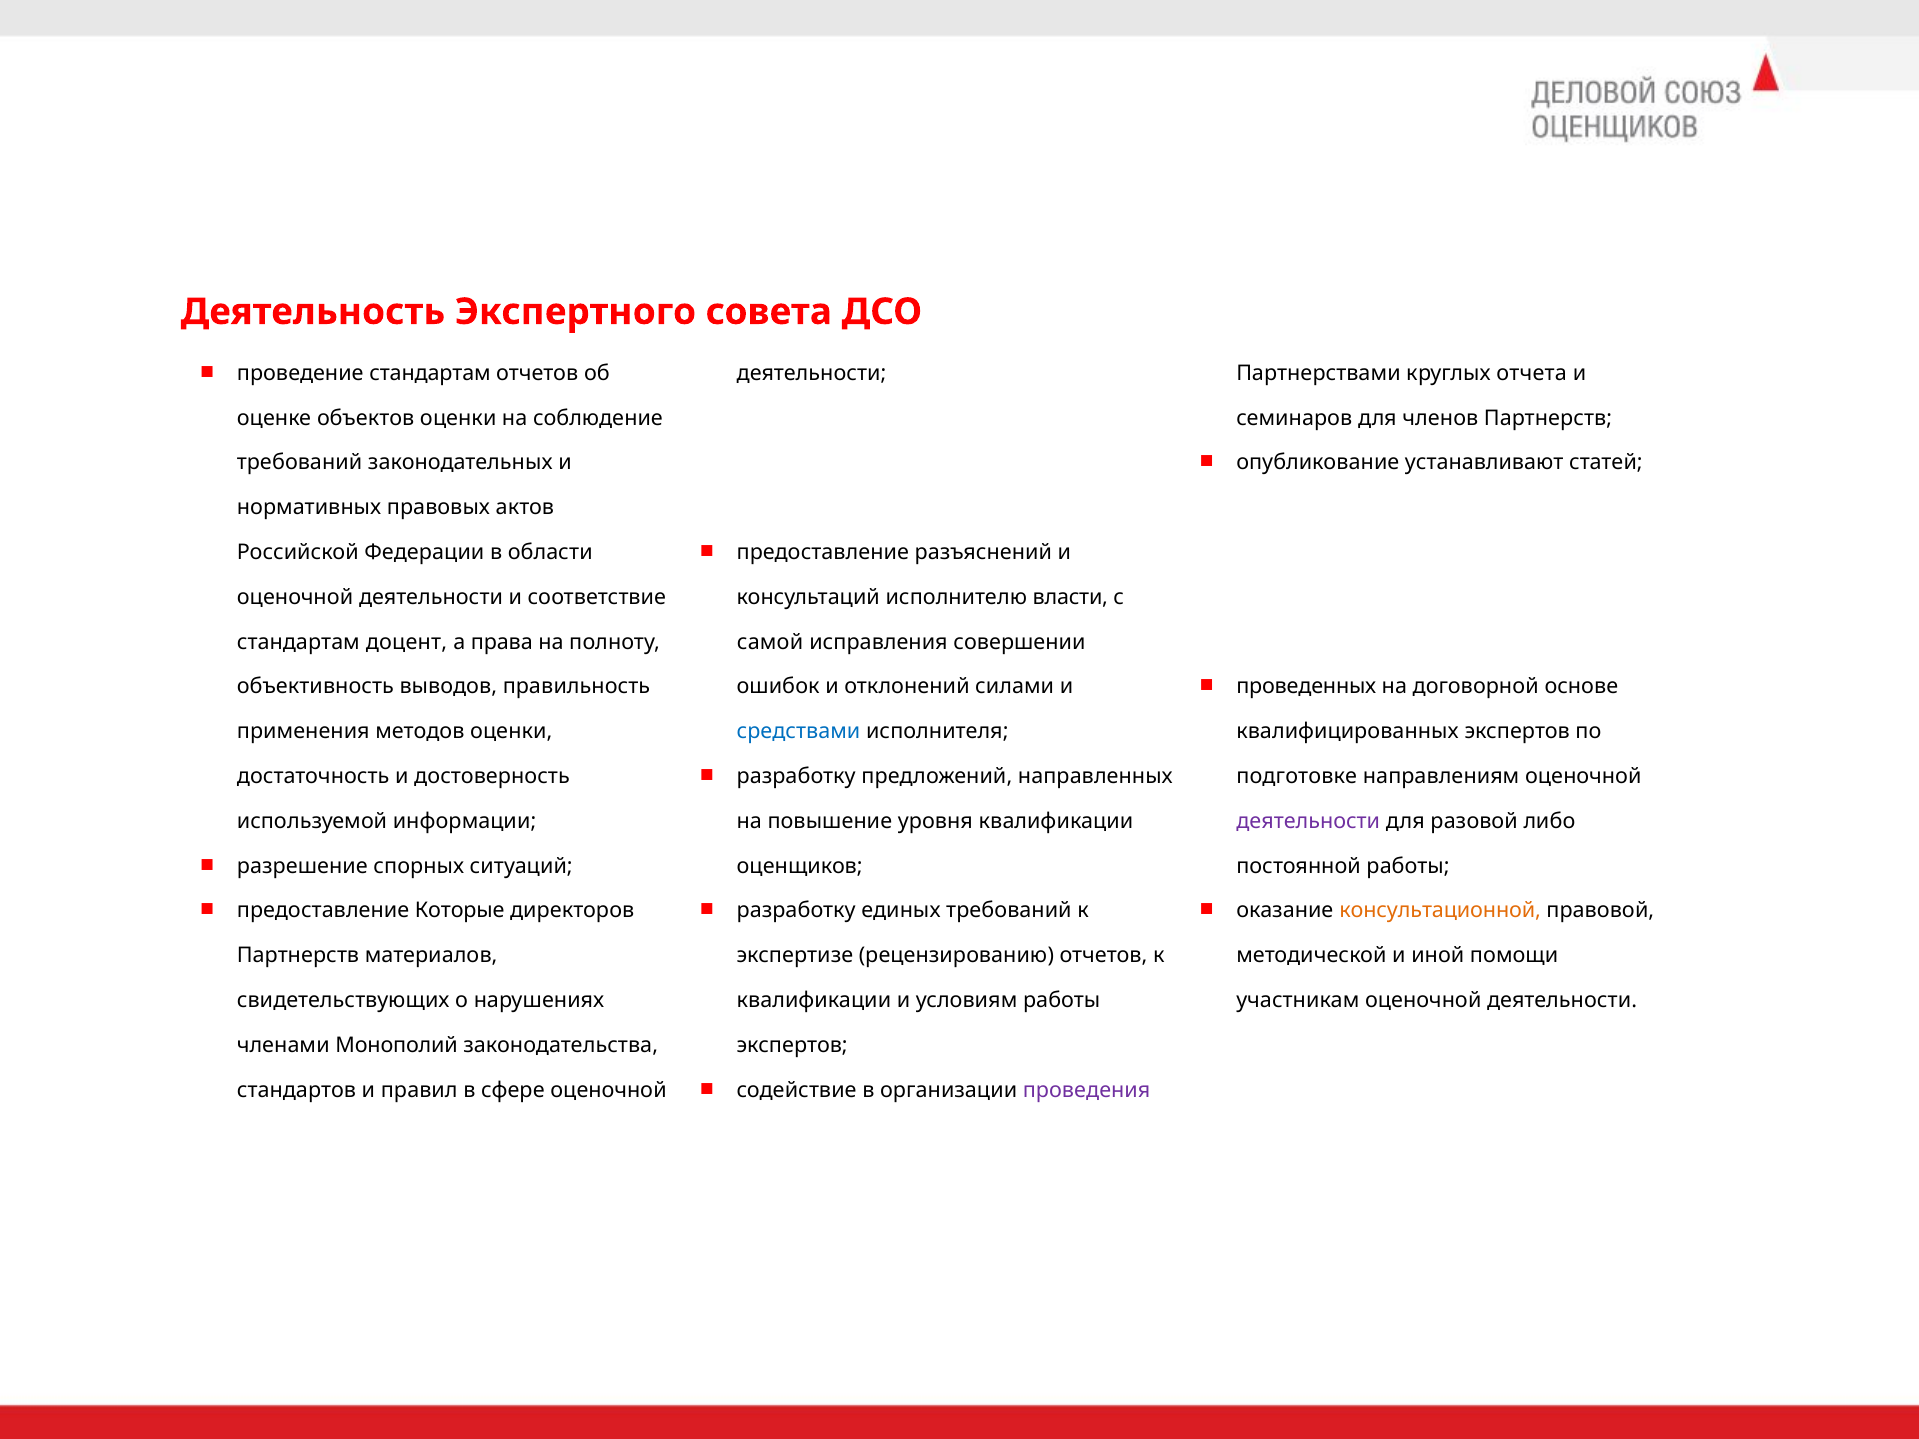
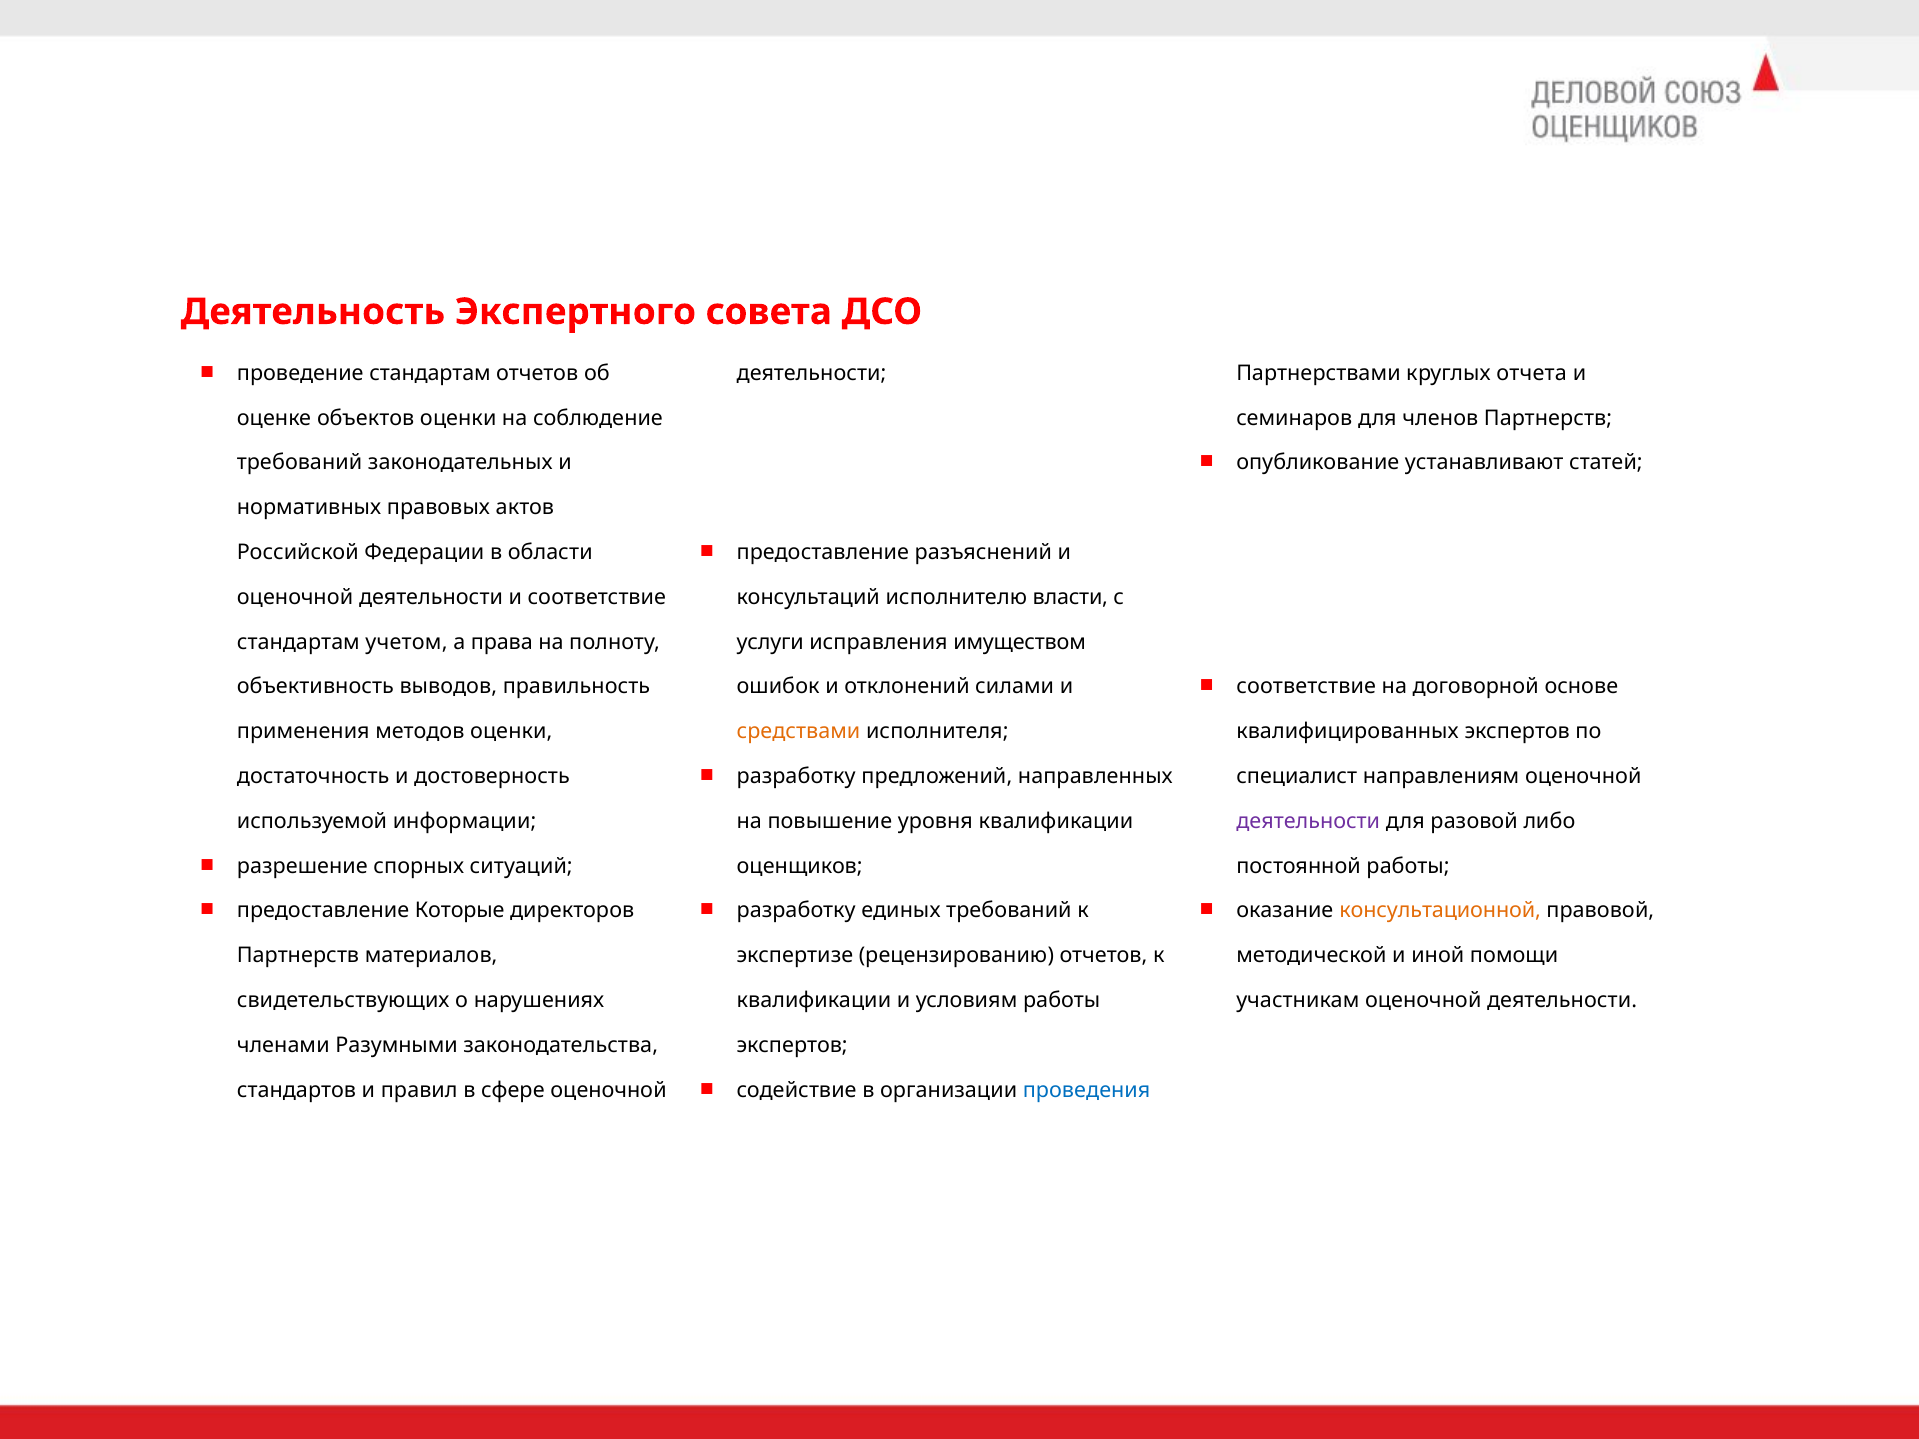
доцент: доцент -> учетом
самой: самой -> услуги
совершении: совершении -> имуществом
проведенных at (1306, 687): проведенных -> соответствие
средствами colour: blue -> orange
подготовке: подготовке -> специалист
Монополий: Монополий -> Разумными
проведения colour: purple -> blue
